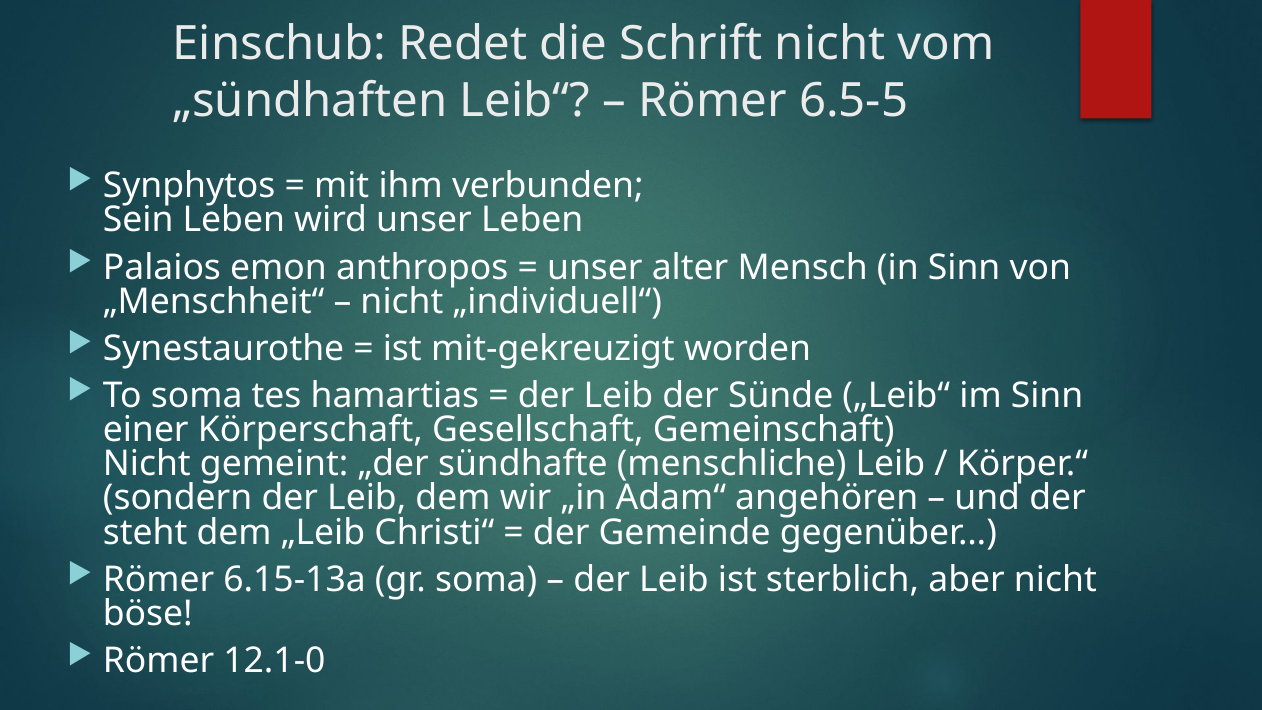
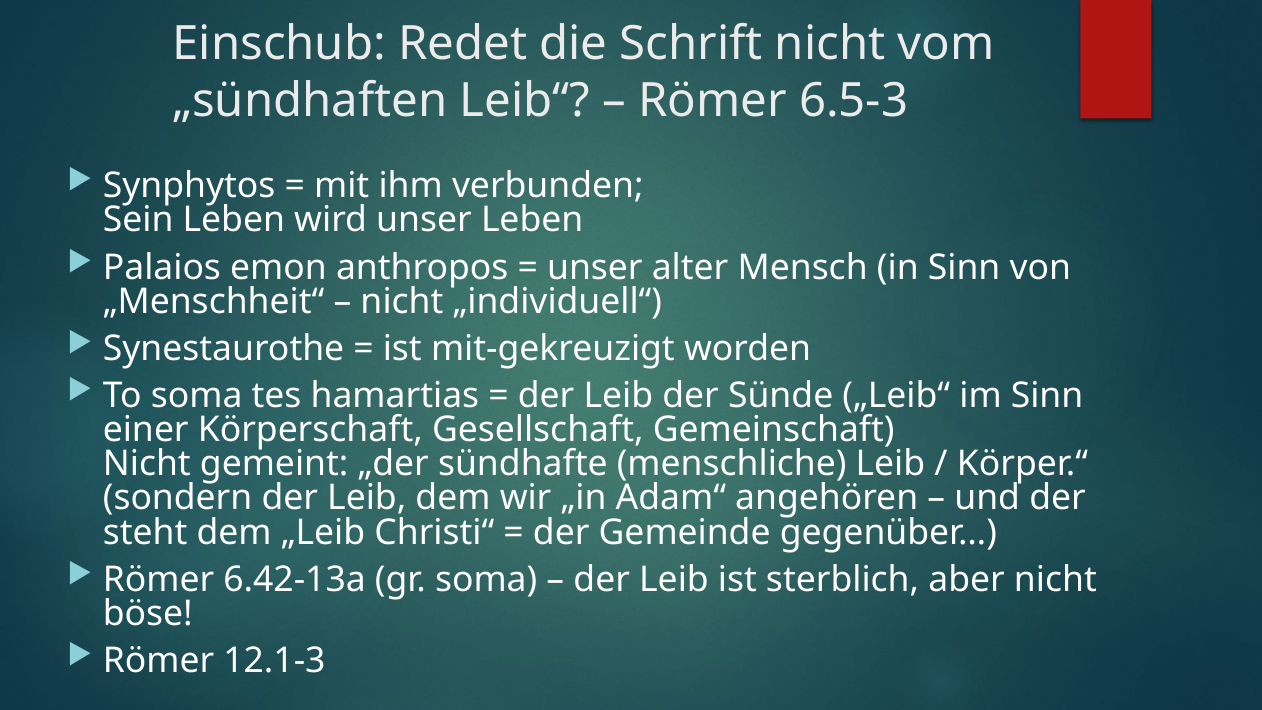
6.5-5: 6.5-5 -> 6.5-3
6.15-13a: 6.15-13a -> 6.42-13a
12.1-0: 12.1-0 -> 12.1-3
